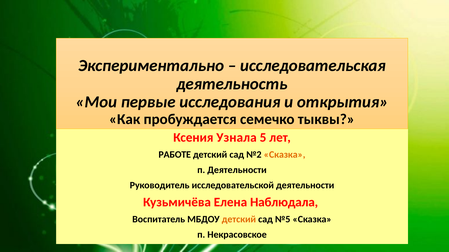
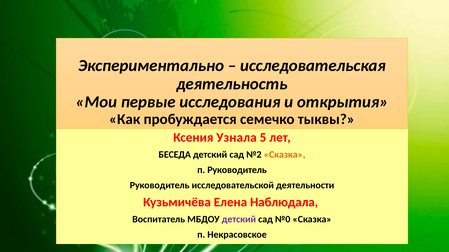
РАБОТЕ: РАБОТЕ -> БЕСЕДА
п Деятельности: Деятельности -> Руководитель
детский at (239, 220) colour: orange -> purple
№5: №5 -> №0
